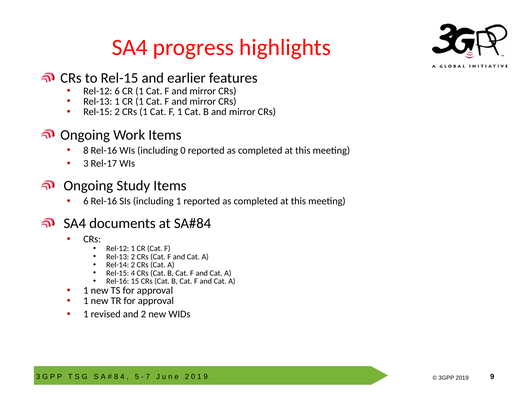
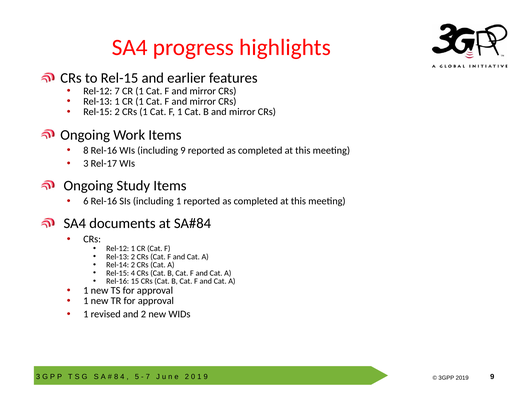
Rel-12 6: 6 -> 7
including 0: 0 -> 9
